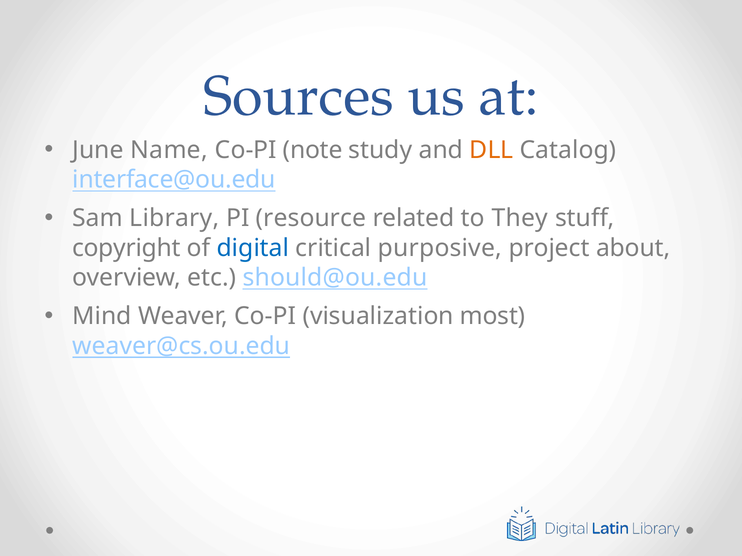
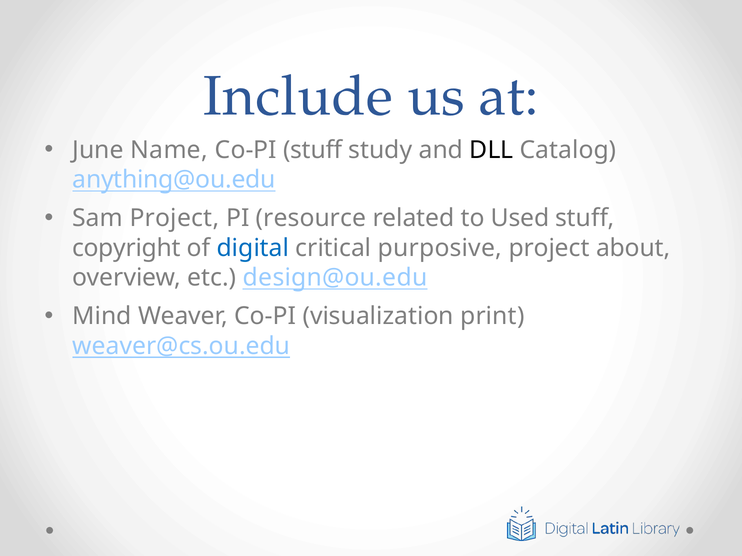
Sources: Sources -> Include
Co-PI note: note -> stuff
DLL colour: orange -> black
interface@ou.edu: interface@ou.edu -> anything@ou.edu
Sam Library: Library -> Project
They: They -> Used
should@ou.edu: should@ou.edu -> design@ou.edu
most: most -> print
